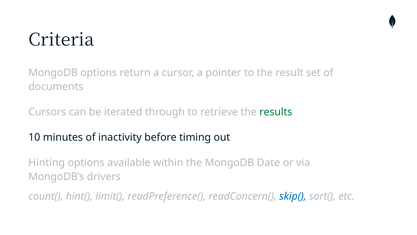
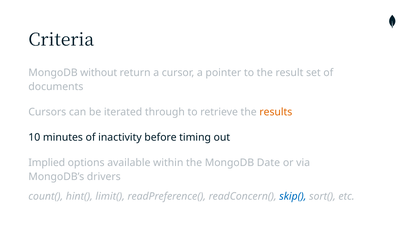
MongoDB options: options -> without
results colour: green -> orange
Hinting: Hinting -> Implied
